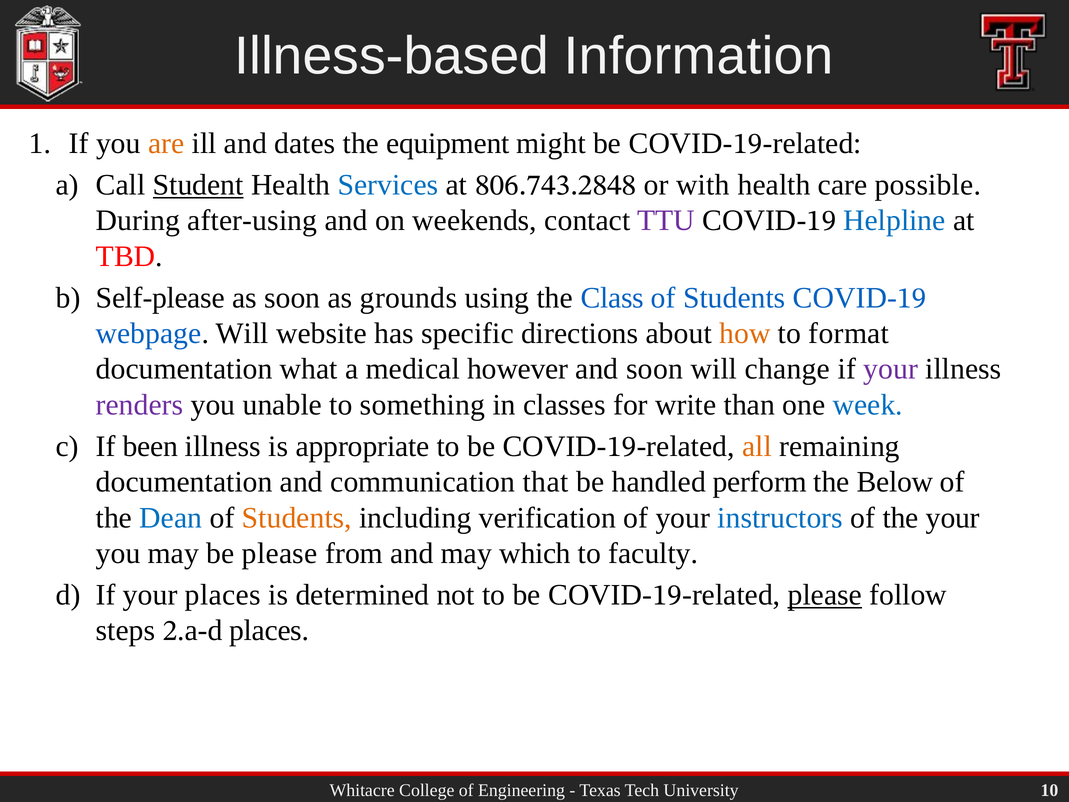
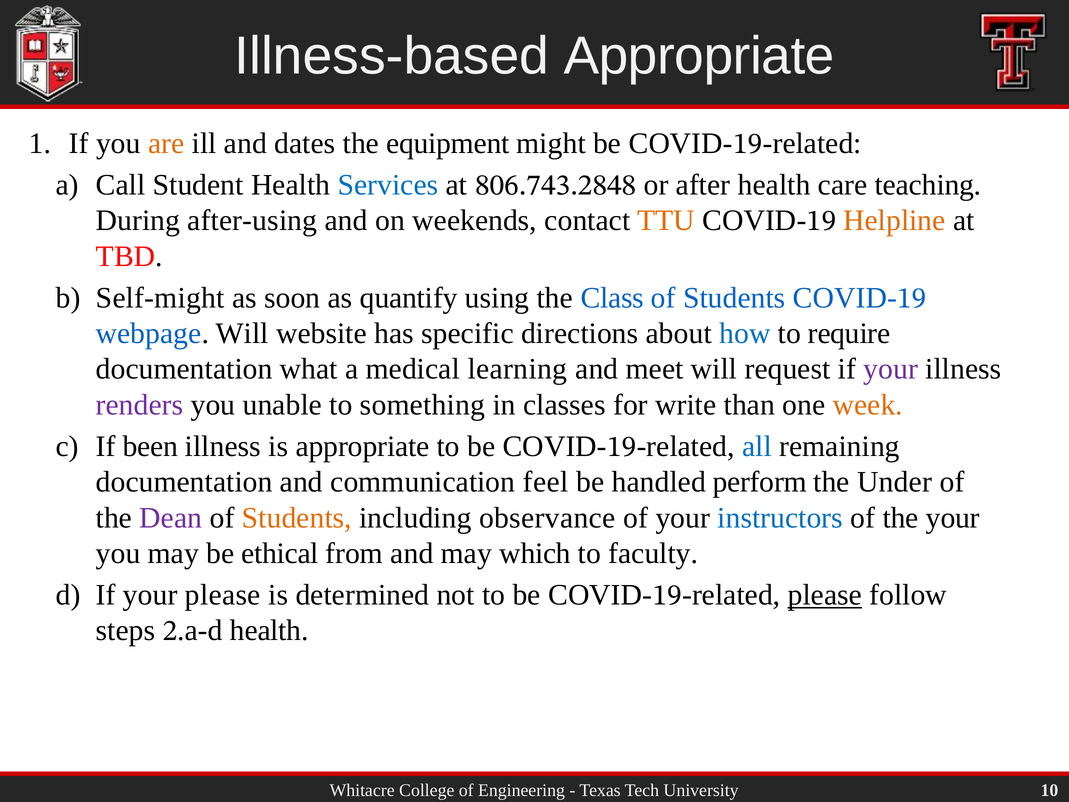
Illness-based Information: Information -> Appropriate
Student underline: present -> none
with: with -> after
possible: possible -> teaching
TTU colour: purple -> orange
Helpline colour: blue -> orange
Self-please: Self-please -> Self-might
grounds: grounds -> quantify
how colour: orange -> blue
format: format -> require
however: however -> learning
and soon: soon -> meet
change: change -> request
week colour: blue -> orange
all colour: orange -> blue
that: that -> feel
Below: Below -> Under
Dean colour: blue -> purple
verification: verification -> observance
be please: please -> ethical
your places: places -> please
places at (269, 630): places -> health
